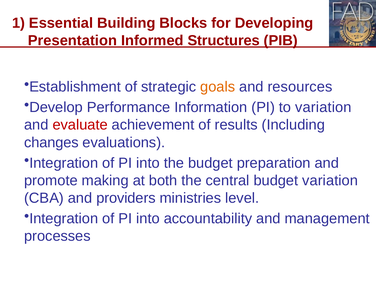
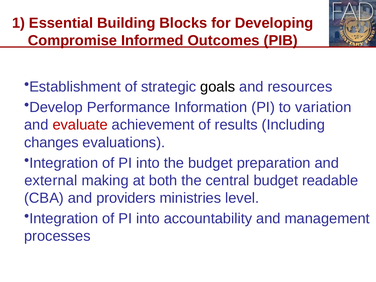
Presentation: Presentation -> Compromise
Structures: Structures -> Outcomes
goals colour: orange -> black
promote: promote -> external
budget variation: variation -> readable
